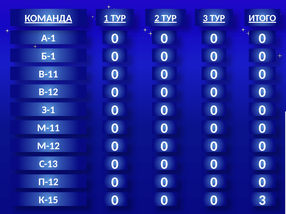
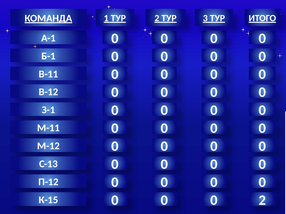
0 3: 3 -> 2
